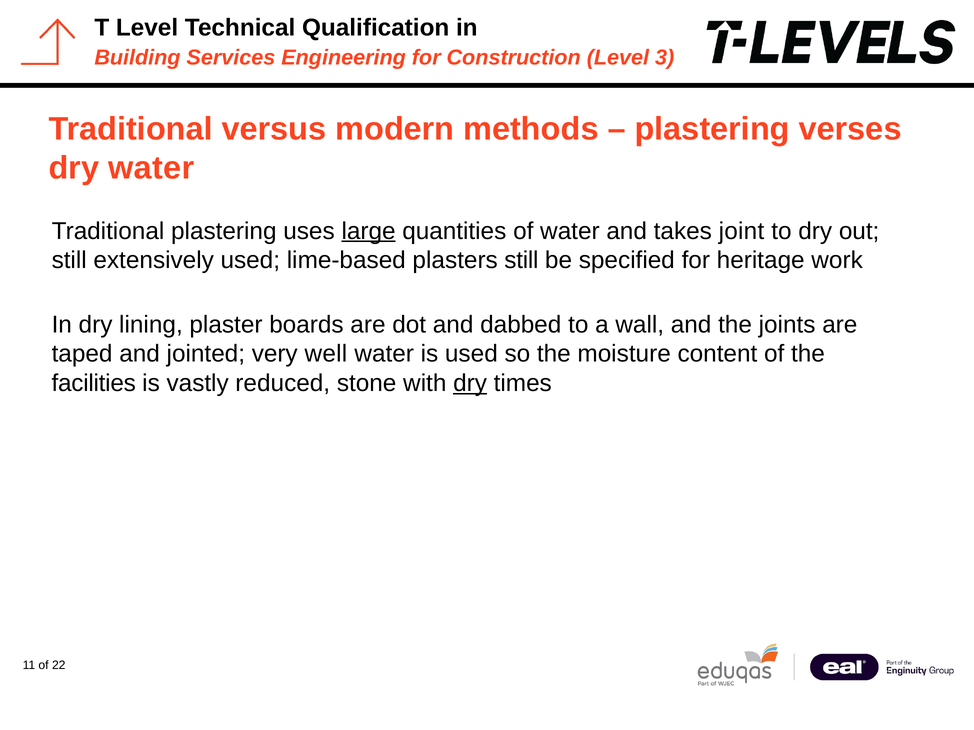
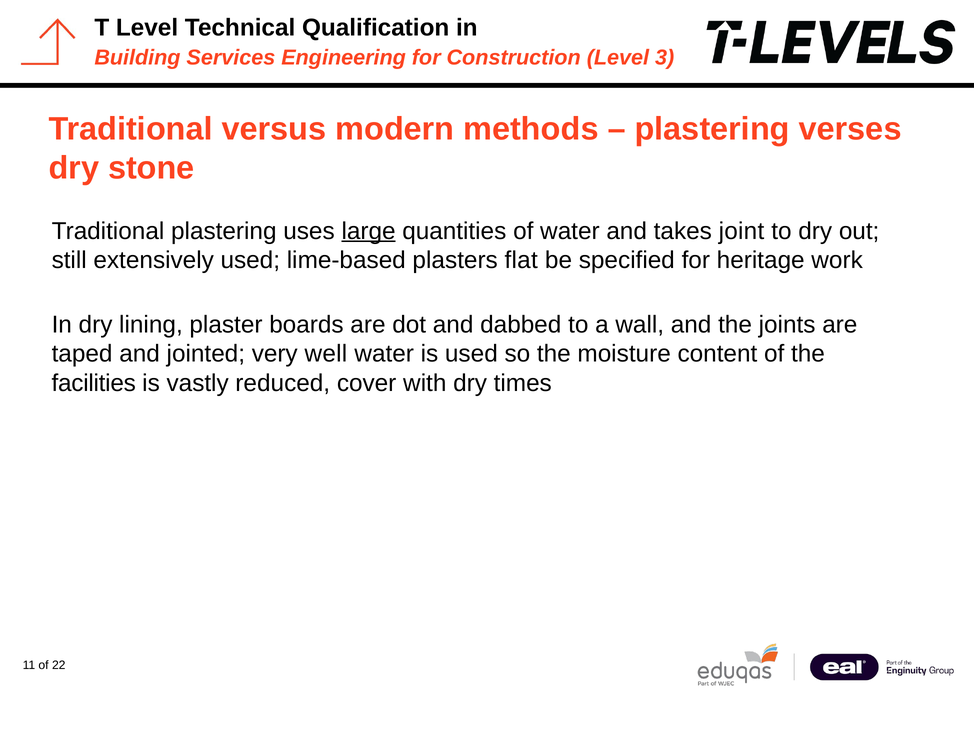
dry water: water -> stone
plasters still: still -> flat
stone: stone -> cover
dry at (470, 383) underline: present -> none
